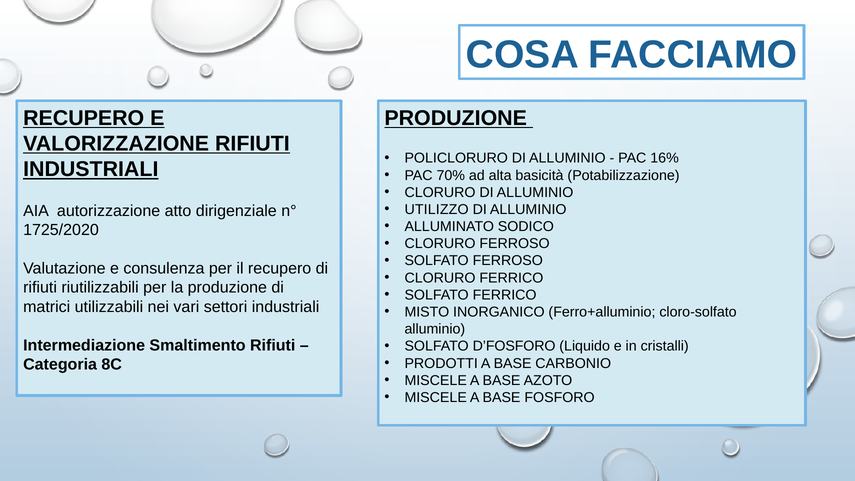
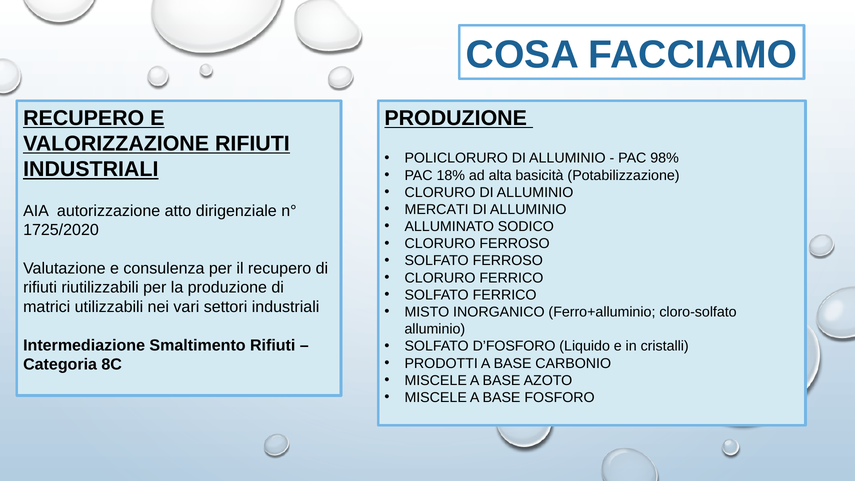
16%: 16% -> 98%
70%: 70% -> 18%
UTILIZZO: UTILIZZO -> MERCATI
